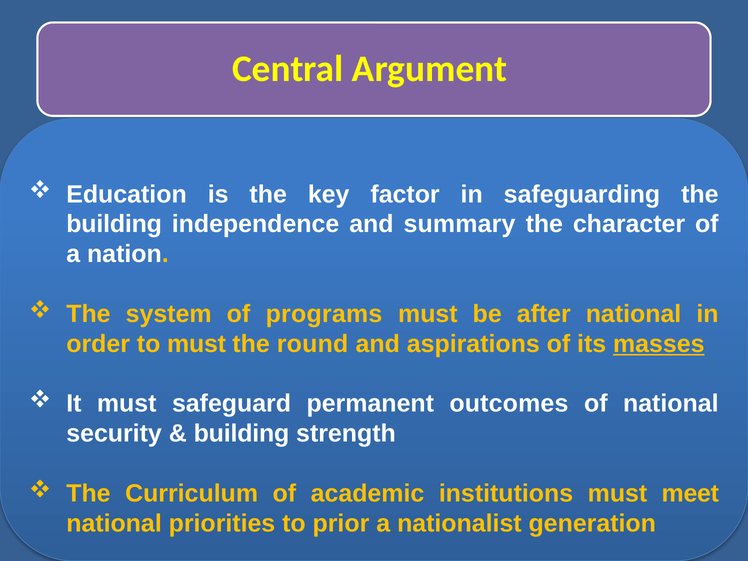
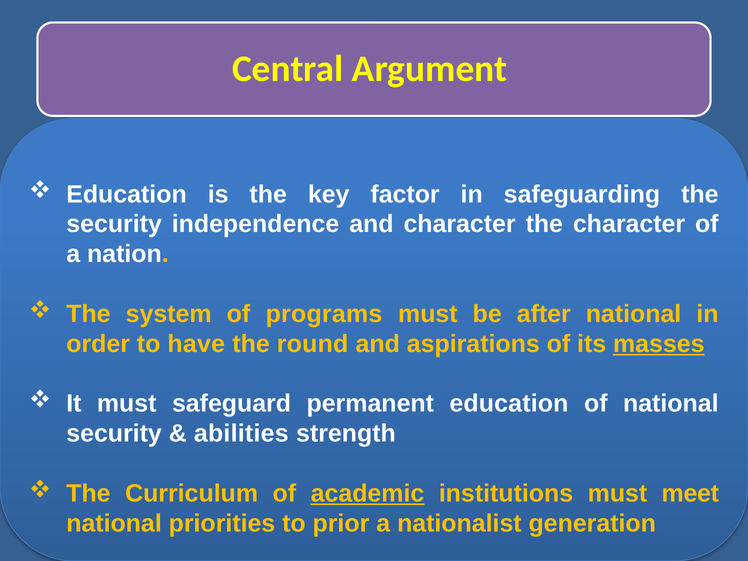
building at (114, 224): building -> security
and summary: summary -> character
to must: must -> have
permanent outcomes: outcomes -> education
building at (241, 434): building -> abilities
academic underline: none -> present
